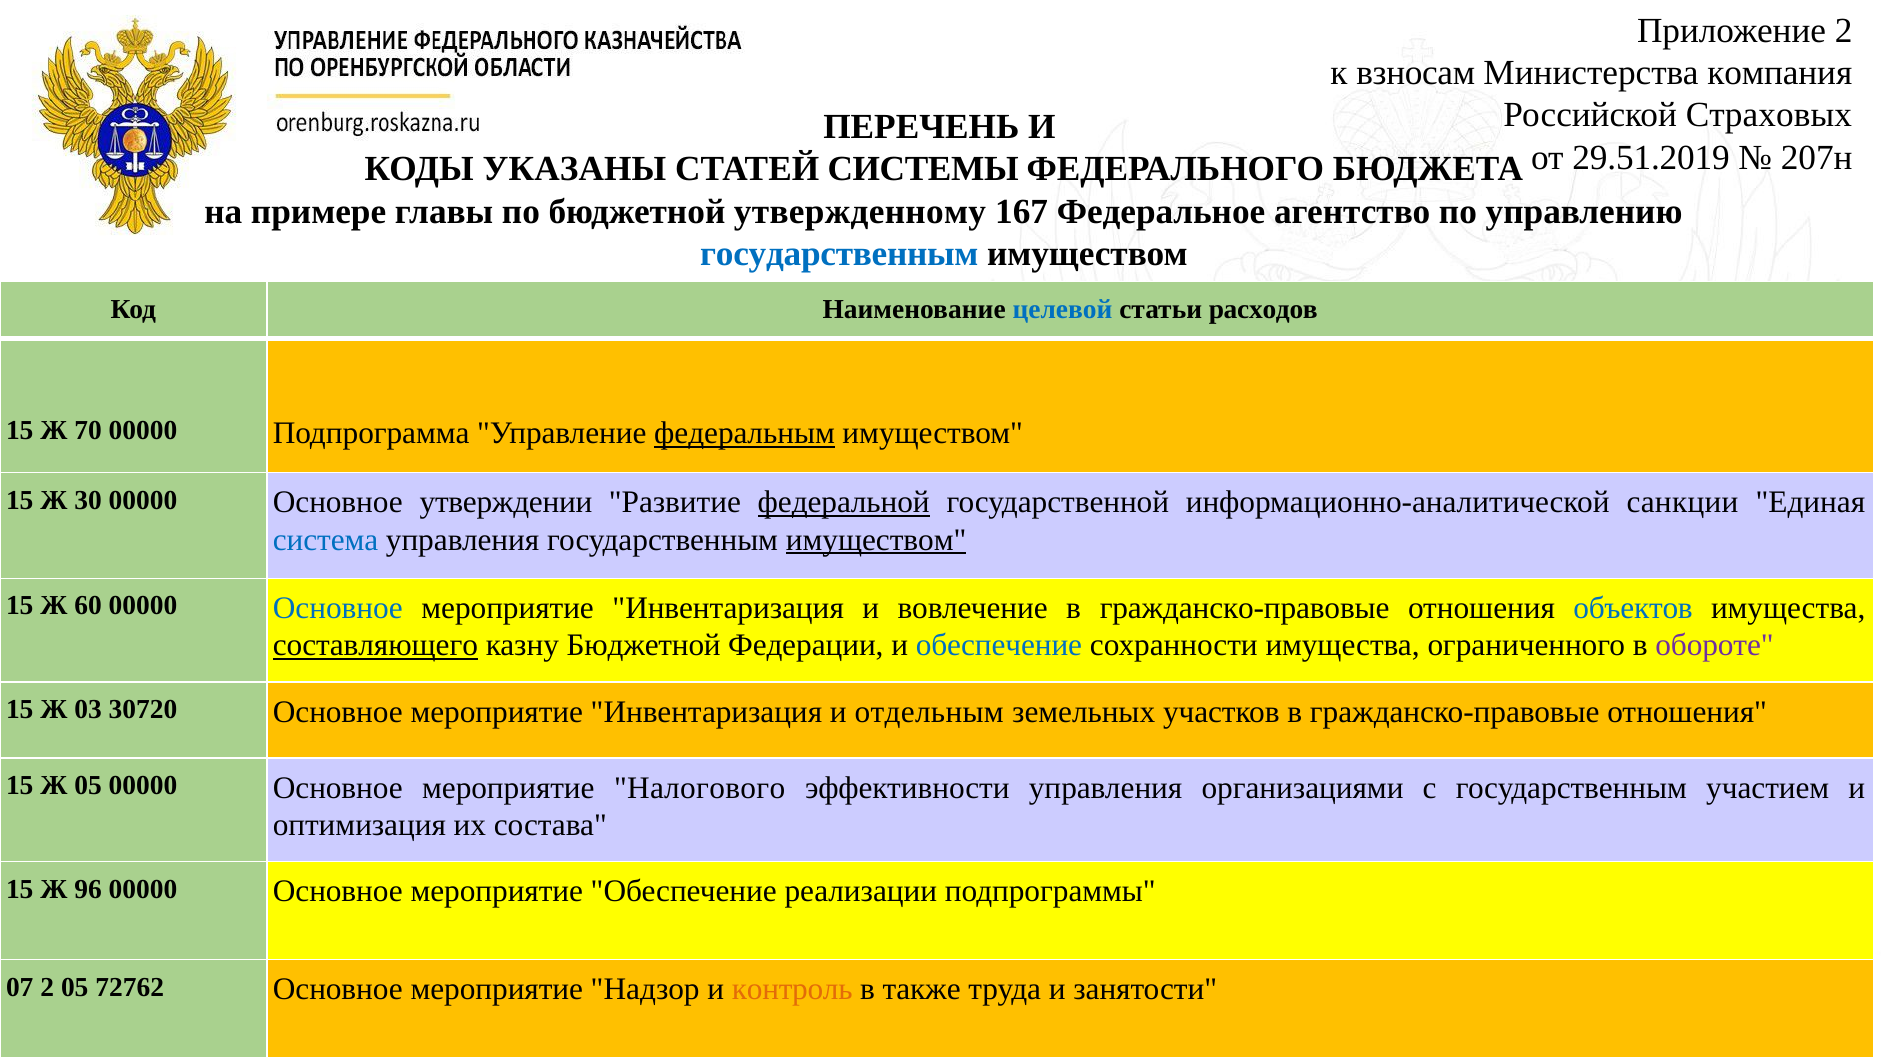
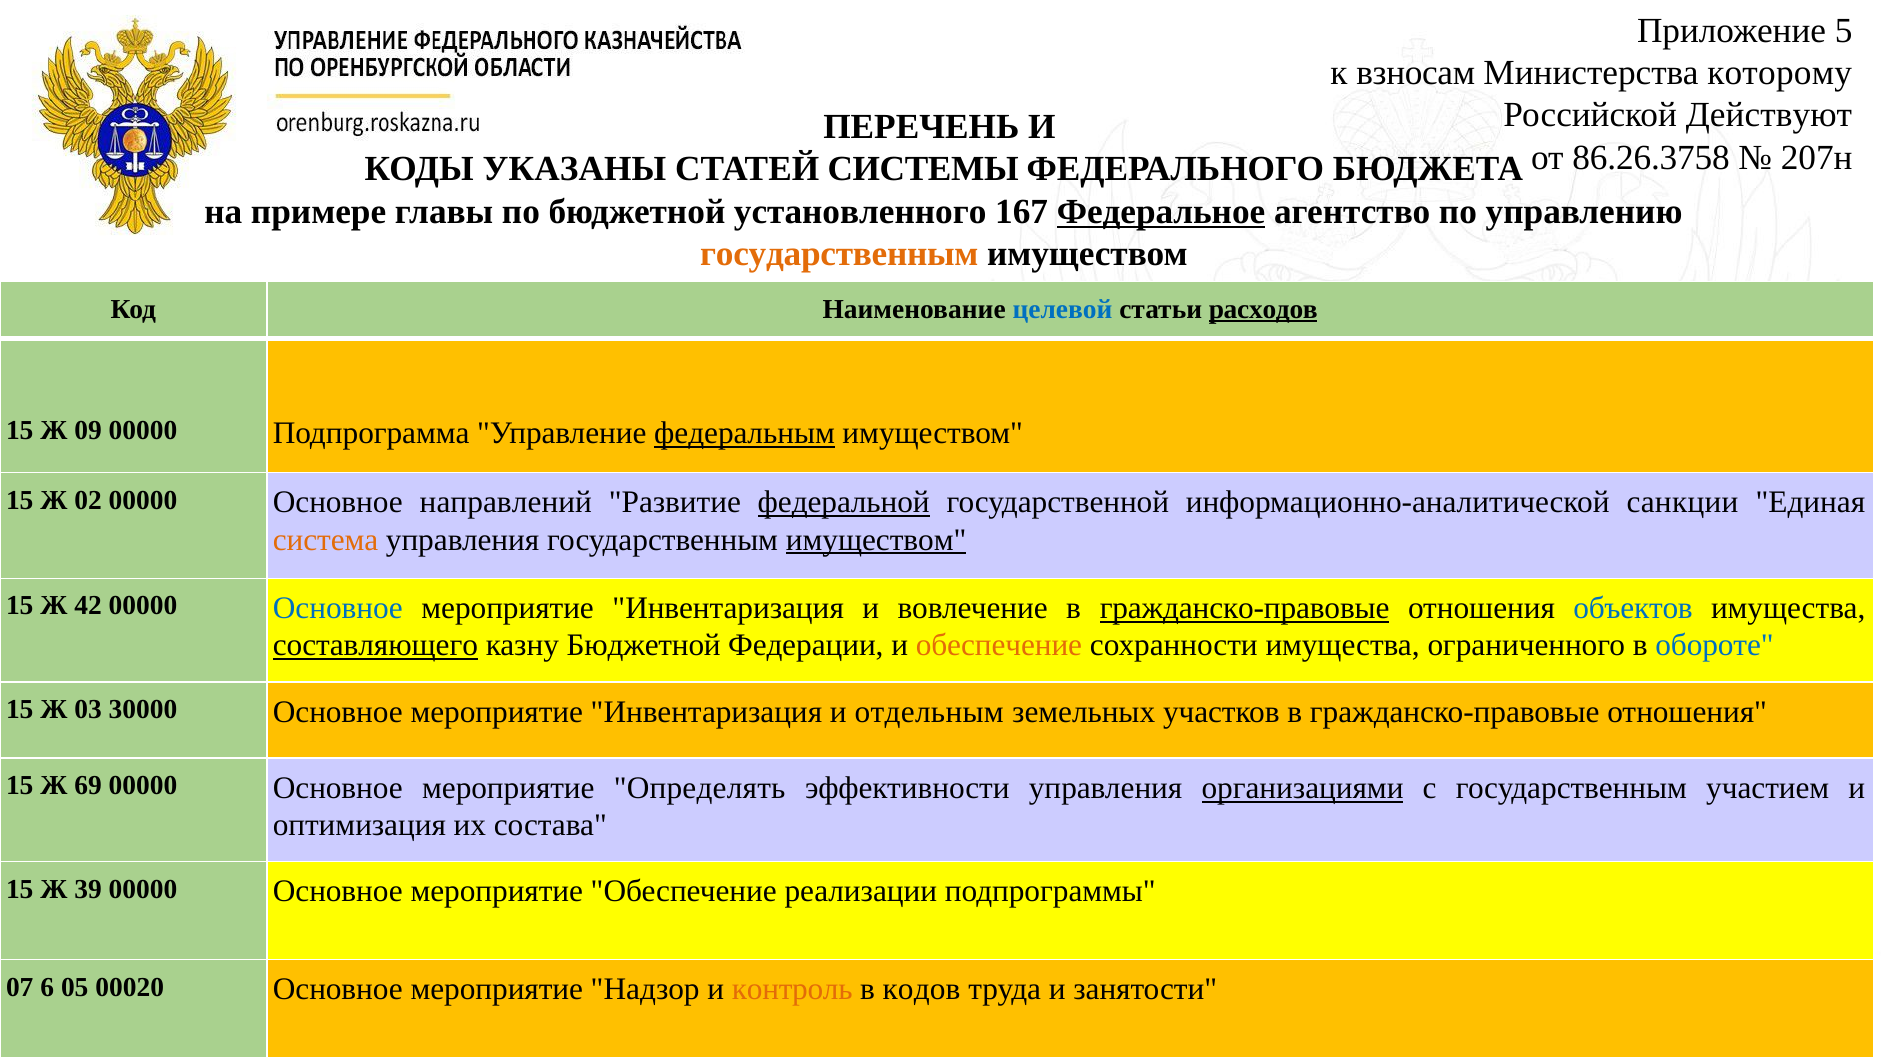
Приложение 2: 2 -> 5
компания: компания -> которому
Страховых: Страховых -> Действуют
29.51.2019: 29.51.2019 -> 86.26.3758
утвержденному: утвержденному -> установленного
Федеральное underline: none -> present
государственным at (839, 254) colour: blue -> orange
расходов underline: none -> present
70: 70 -> 09
30: 30 -> 02
утверждении: утверждении -> направлений
система colour: blue -> orange
60: 60 -> 42
гражданско-правовые at (1245, 608) underline: none -> present
обеспечение at (999, 646) colour: blue -> orange
обороте colour: purple -> blue
30720: 30720 -> 30000
Ж 05: 05 -> 69
Налогового: Налогового -> Определять
организациями underline: none -> present
96: 96 -> 39
07 2: 2 -> 6
72762: 72762 -> 00020
также: также -> кодов
